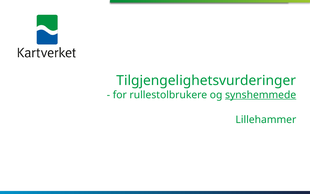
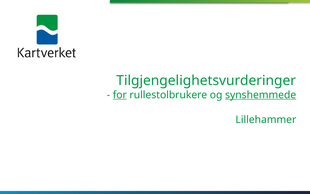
for underline: none -> present
